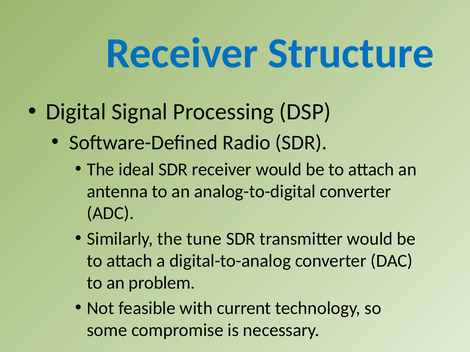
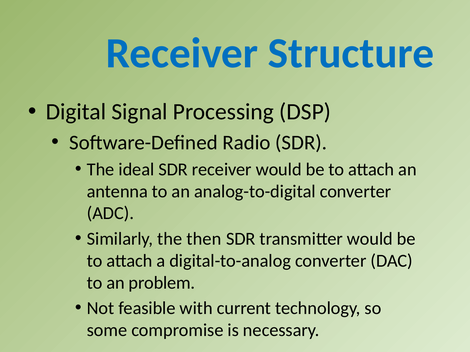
tune: tune -> then
